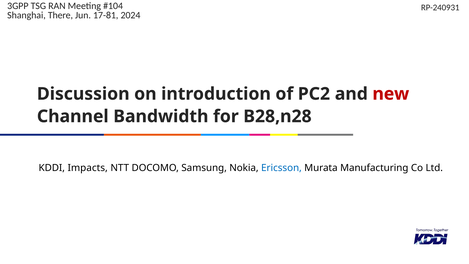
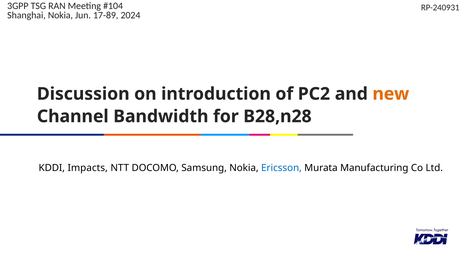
Shanghai There: There -> Nokia
17-81: 17-81 -> 17-89
new colour: red -> orange
